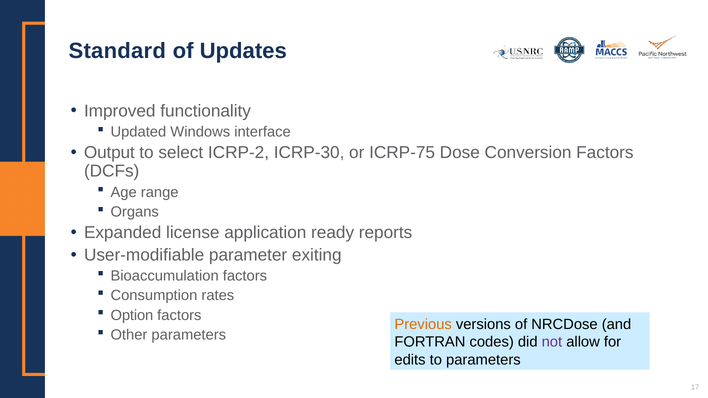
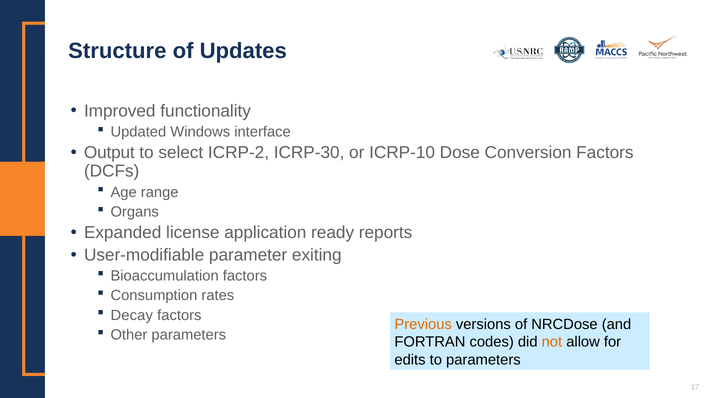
Standard: Standard -> Structure
ICRP-75: ICRP-75 -> ICRP-10
Option: Option -> Decay
not colour: purple -> orange
